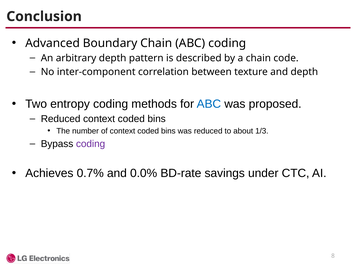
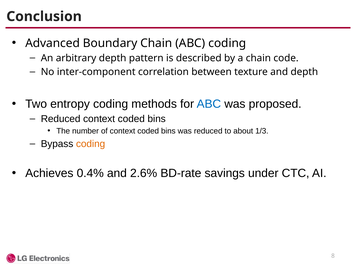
coding at (91, 144) colour: purple -> orange
0.7%: 0.7% -> 0.4%
0.0%: 0.0% -> 2.6%
